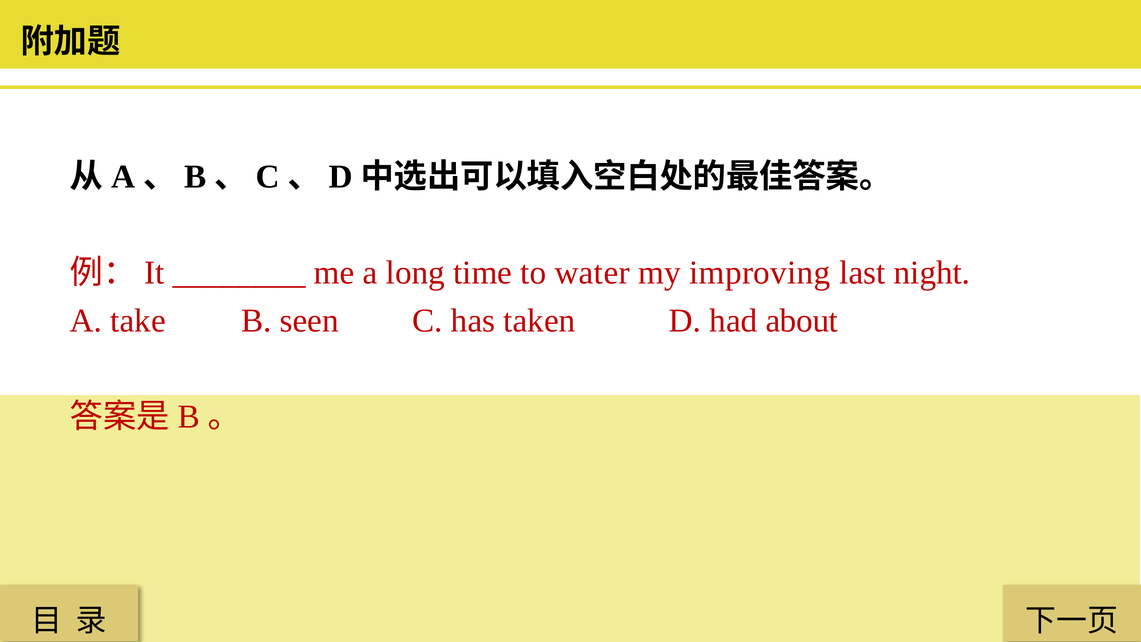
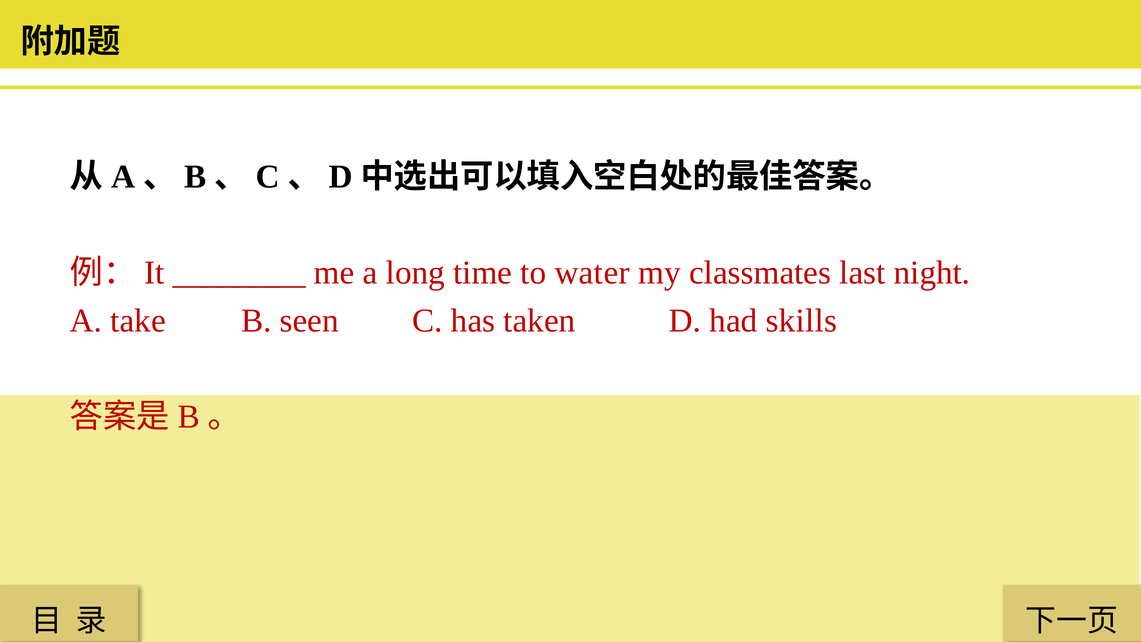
improving: improving -> classmates
about: about -> skills
